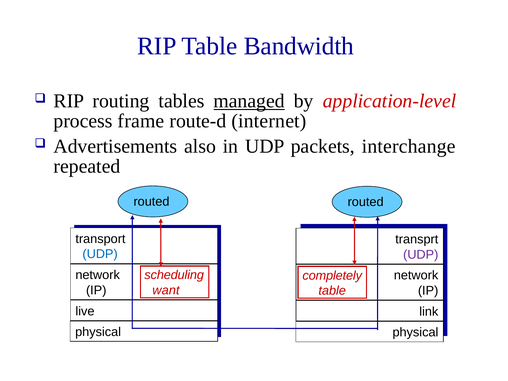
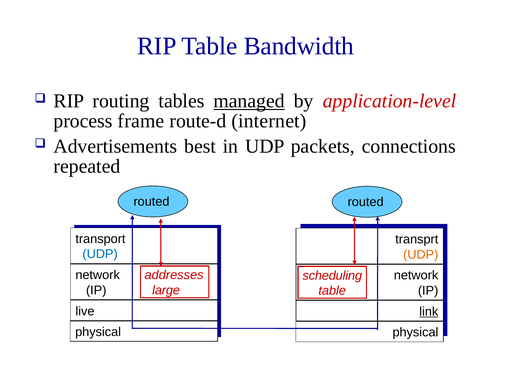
also: also -> best
interchange: interchange -> connections
UDP at (421, 254) colour: purple -> orange
scheduling: scheduling -> addresses
completely: completely -> scheduling
want: want -> large
link underline: none -> present
